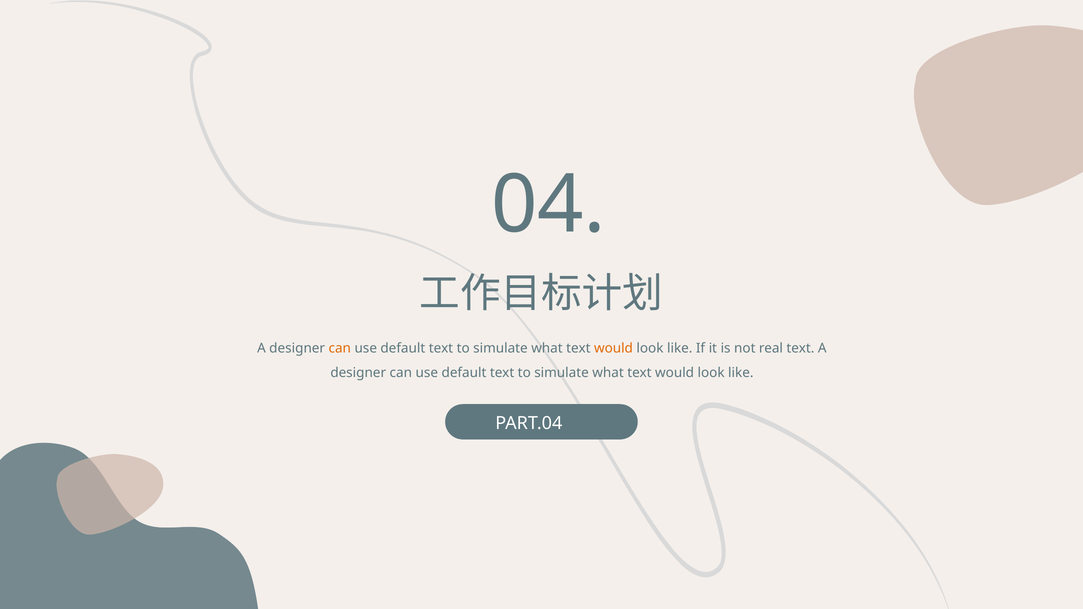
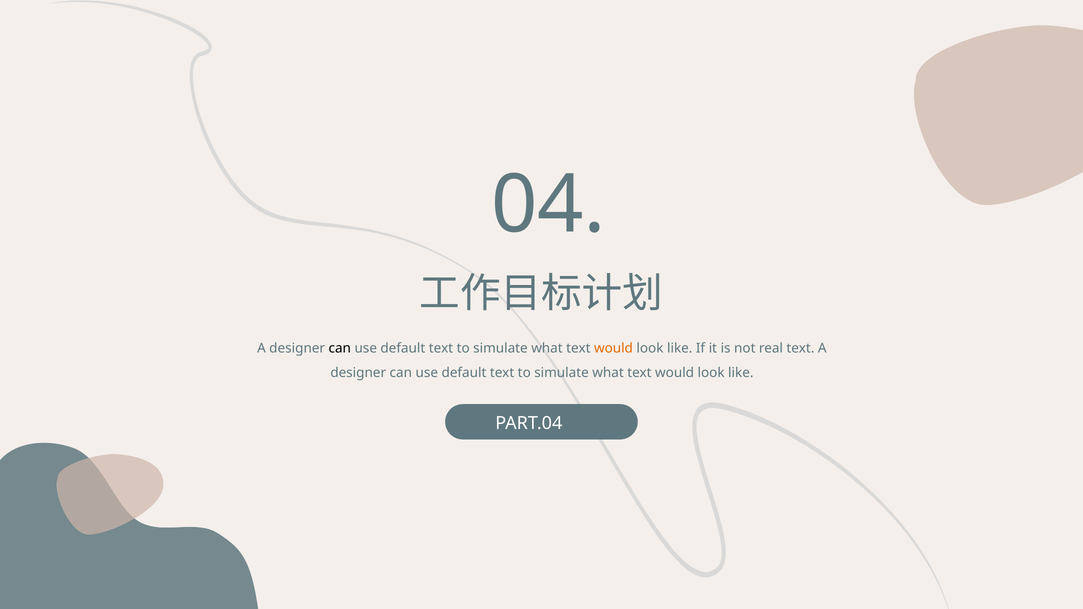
can at (340, 348) colour: orange -> black
